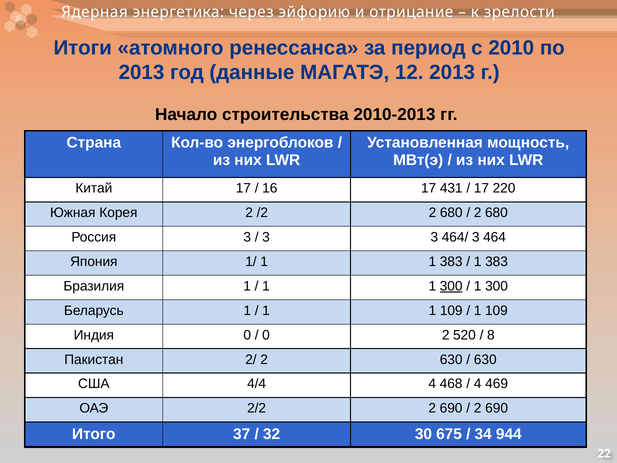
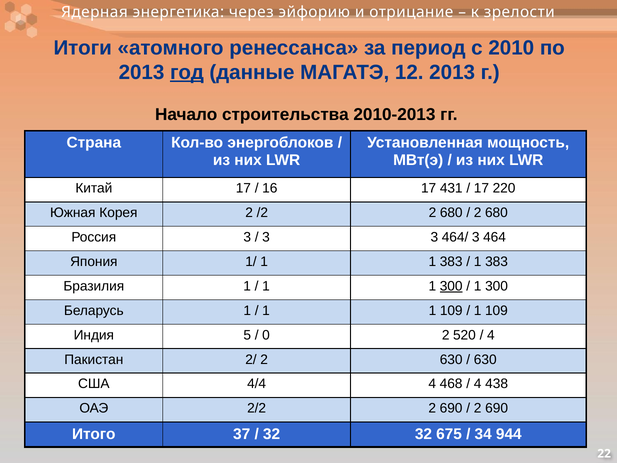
год underline: none -> present
Индия 0: 0 -> 5
8 at (491, 335): 8 -> 4
469: 469 -> 438
32 30: 30 -> 32
